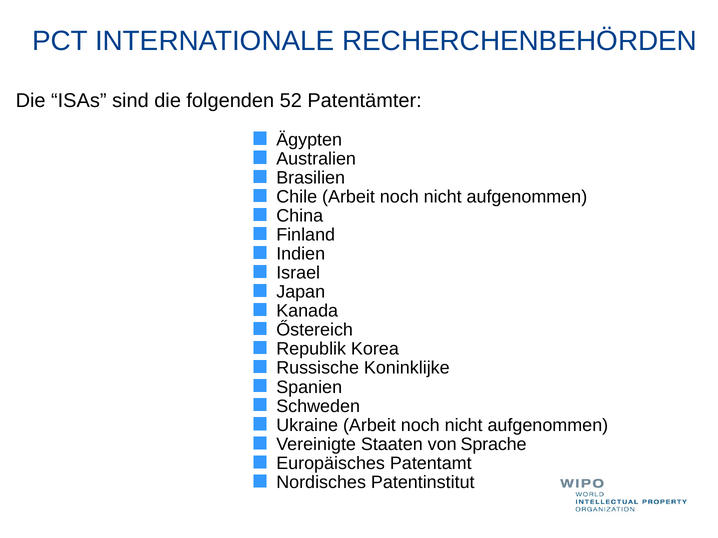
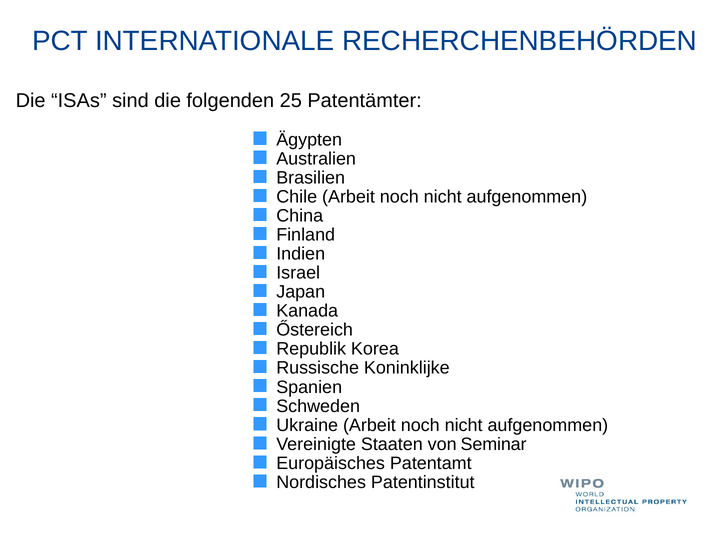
52: 52 -> 25
Sprache: Sprache -> Seminar
